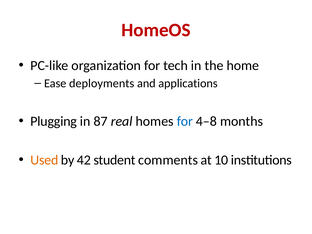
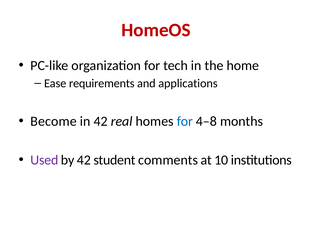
deployments: deployments -> requirements
Plugging: Plugging -> Become
in 87: 87 -> 42
Used colour: orange -> purple
